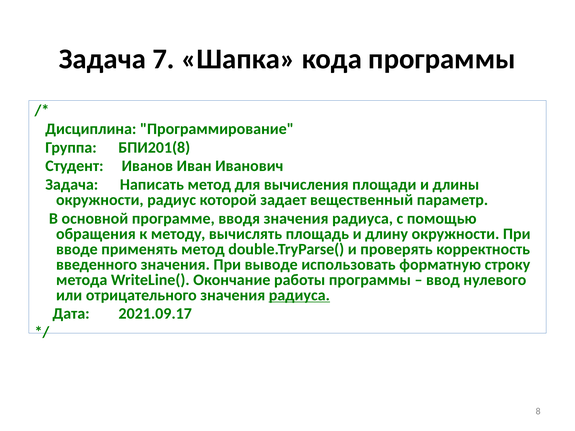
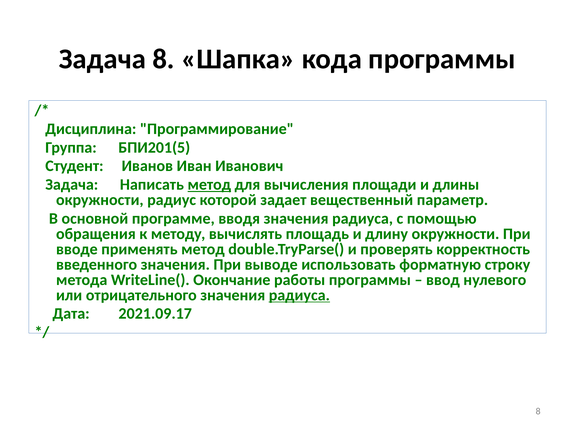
Задача 7: 7 -> 8
БПИ201(8: БПИ201(8 -> БПИ201(5
метод at (209, 185) underline: none -> present
